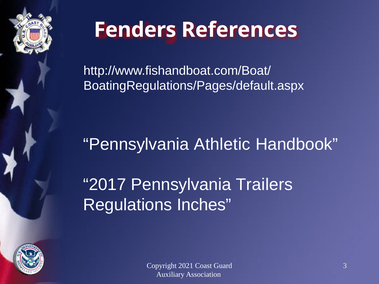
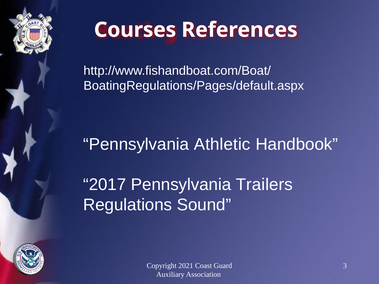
Fenders: Fenders -> Courses
Inches: Inches -> Sound
